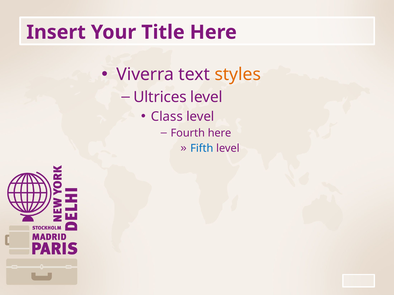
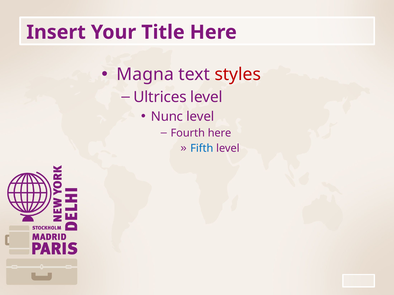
Viverra: Viverra -> Magna
styles colour: orange -> red
Class: Class -> Nunc
